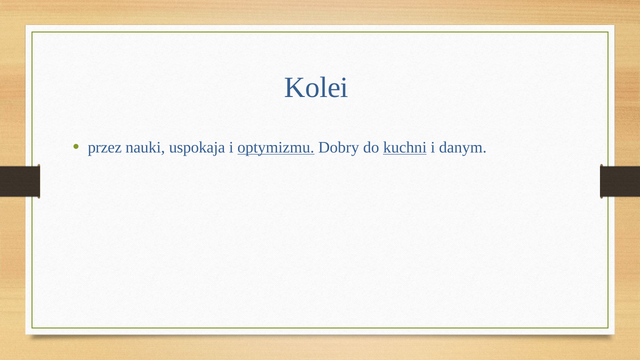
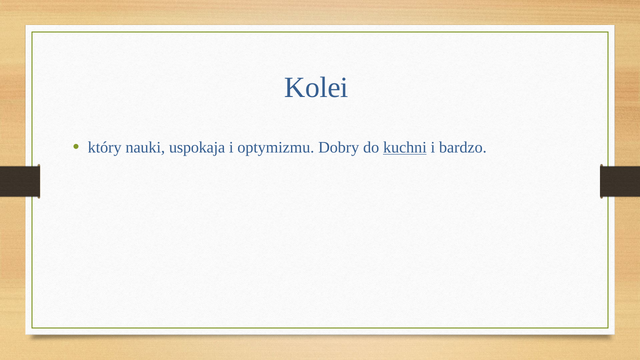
przez: przez -> który
optymizmu underline: present -> none
danym: danym -> bardzo
